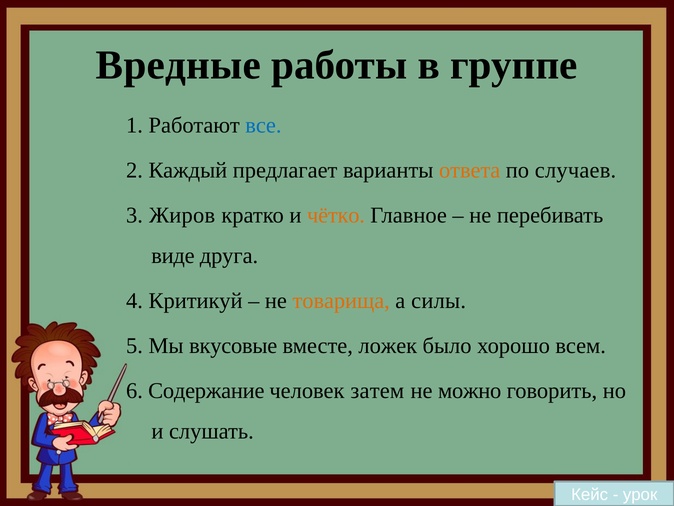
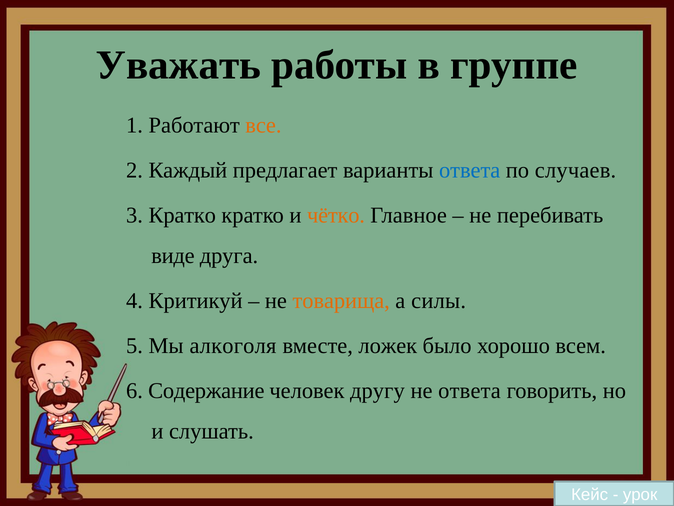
Вредные: Вредные -> Уважать
все colour: blue -> orange
ответа at (470, 170) colour: orange -> blue
3 Жиров: Жиров -> Кратко
вкусовые: вкусовые -> алкоголя
затем: затем -> другу
не можно: можно -> ответа
